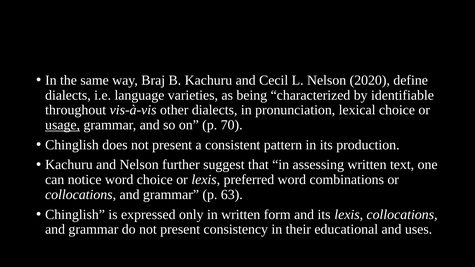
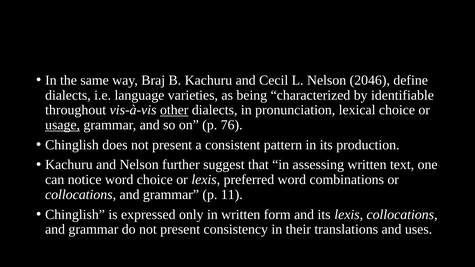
2020: 2020 -> 2046
other underline: none -> present
70: 70 -> 76
63: 63 -> 11
educational: educational -> translations
